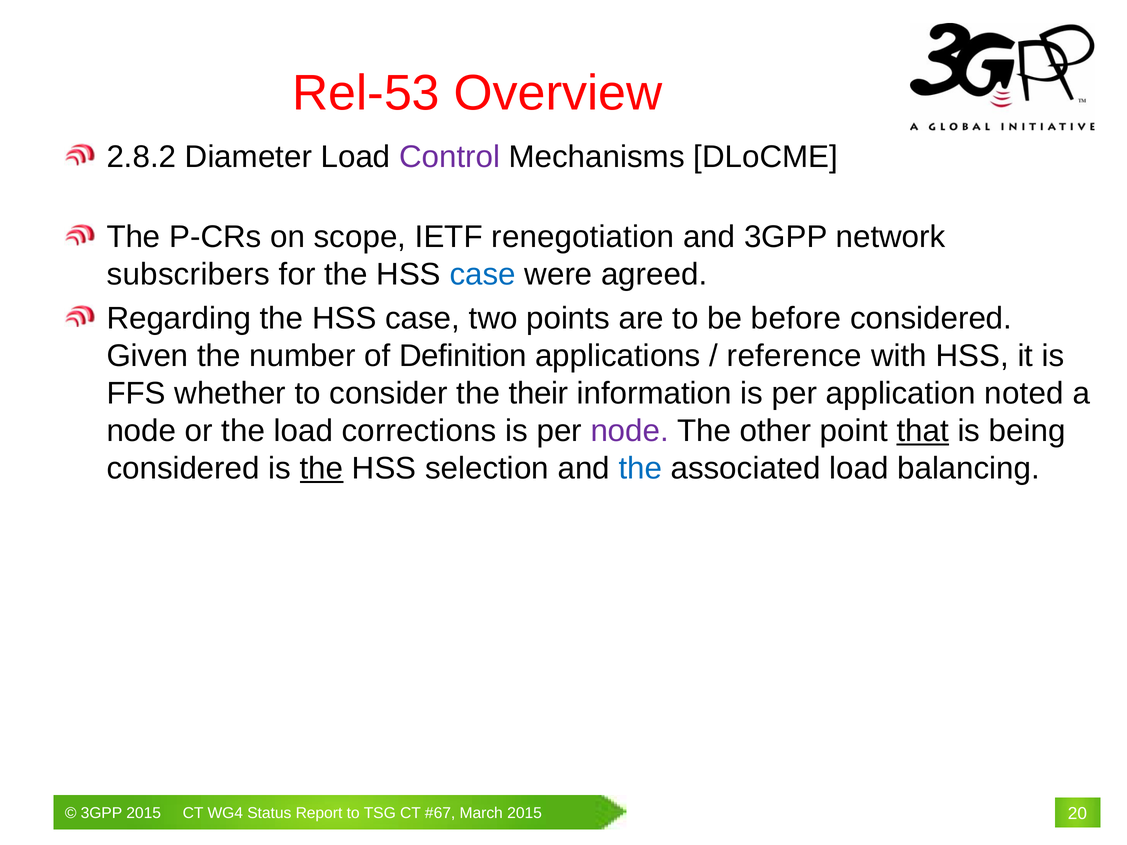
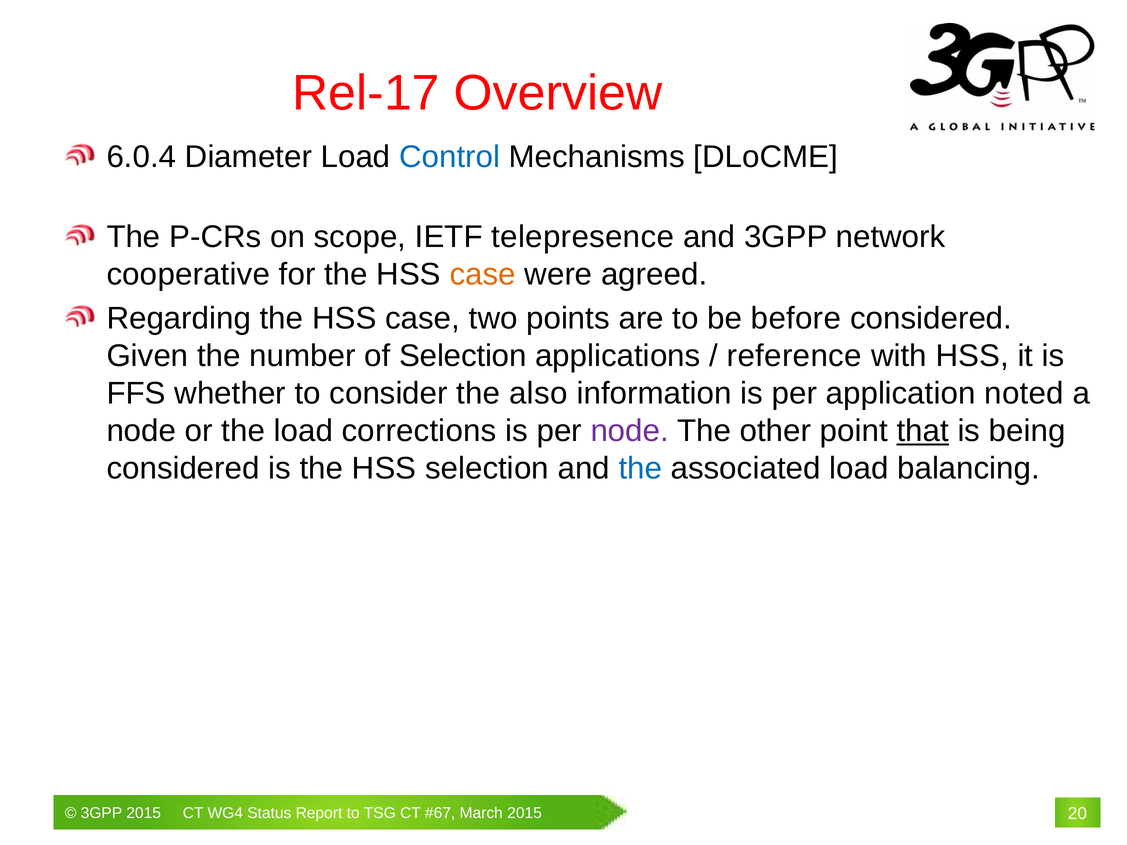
Rel-53: Rel-53 -> Rel-17
2.8.2: 2.8.2 -> 6.0.4
Control colour: purple -> blue
renegotiation: renegotiation -> telepresence
subscribers: subscribers -> cooperative
case at (483, 274) colour: blue -> orange
of Definition: Definition -> Selection
their: their -> also
the at (322, 469) underline: present -> none
